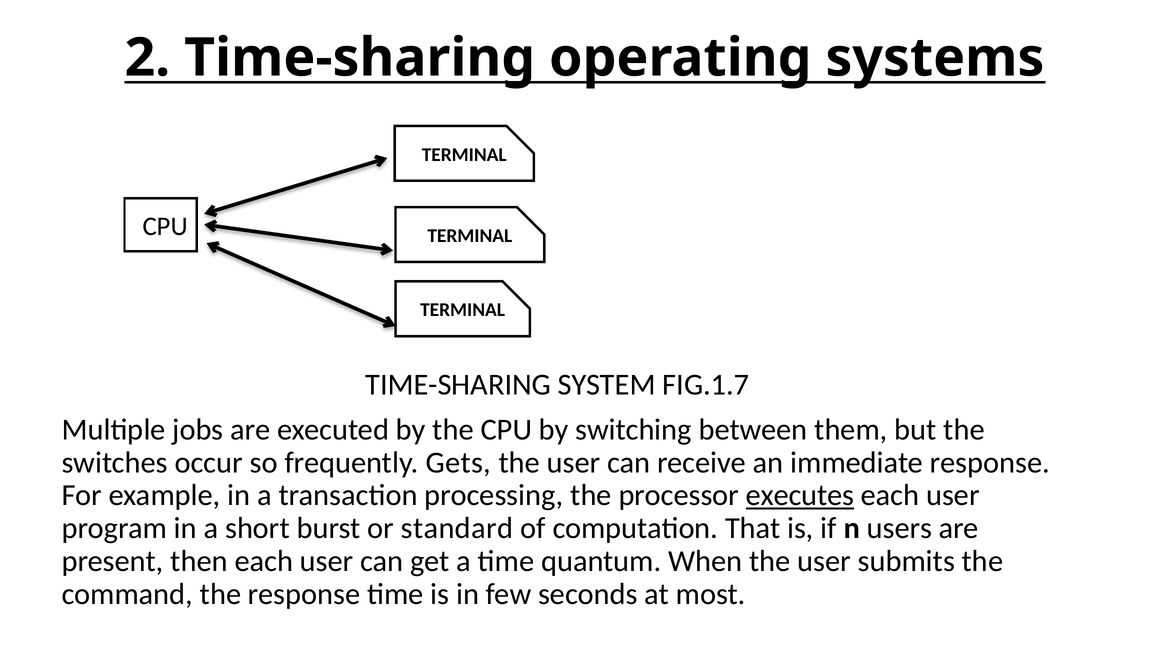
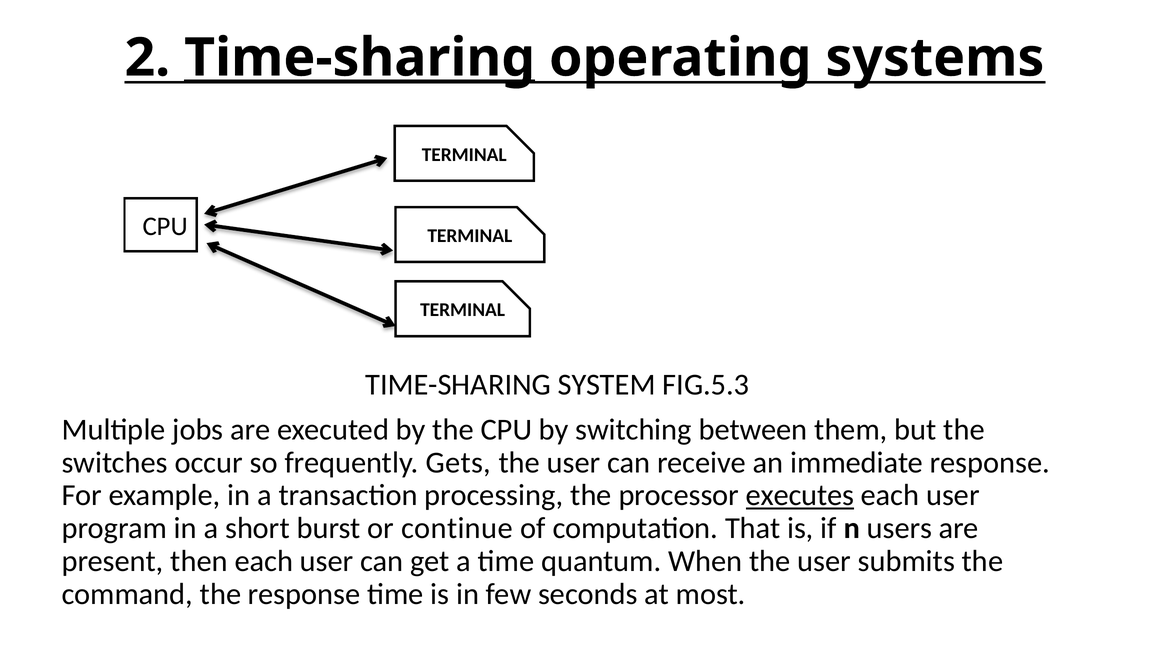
Time-sharing at (360, 58) underline: none -> present
FIG.1.7: FIG.1.7 -> FIG.5.3
standard: standard -> continue
